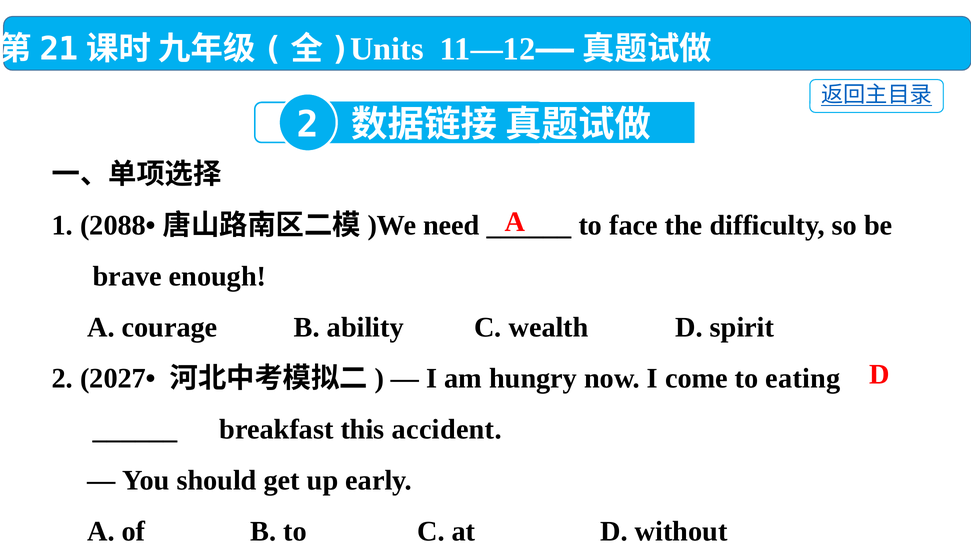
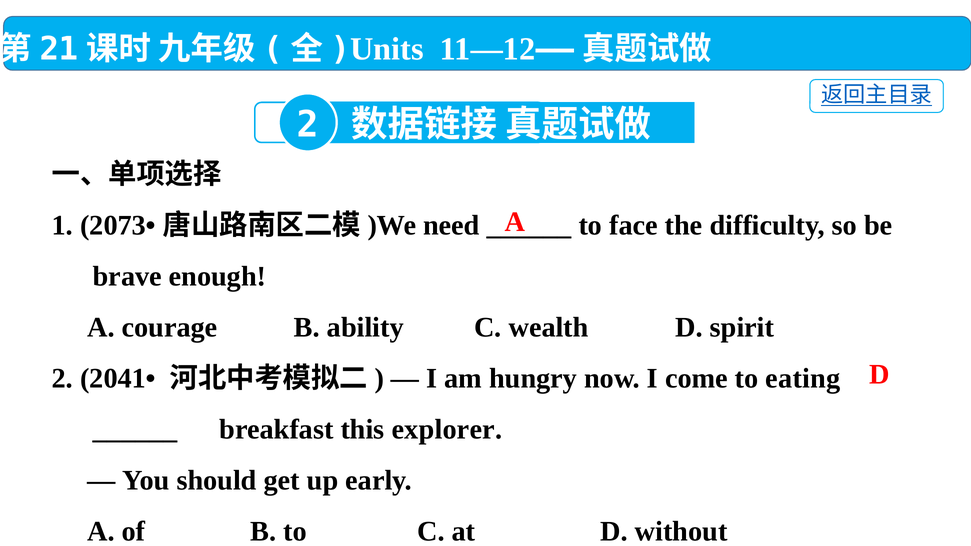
2088•: 2088• -> 2073•
2027•: 2027• -> 2041•
accident: accident -> explorer
